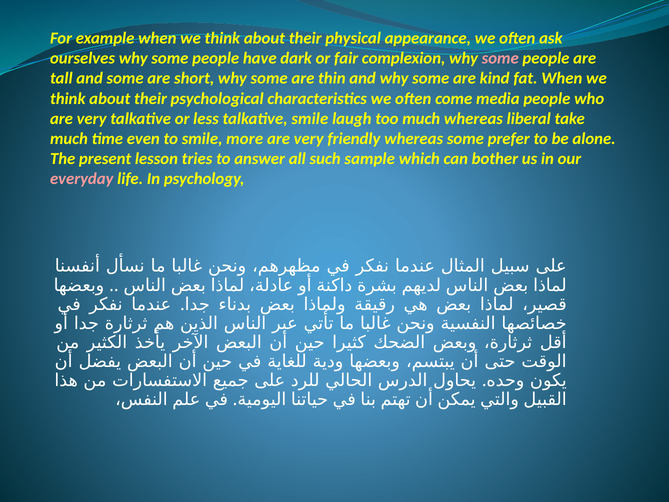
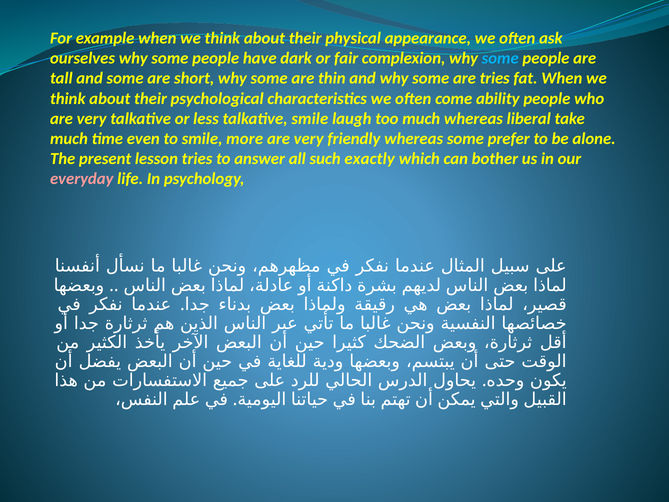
some at (500, 58) colour: pink -> light blue
are kind: kind -> tries
media: media -> ability
sample: sample -> exactly
